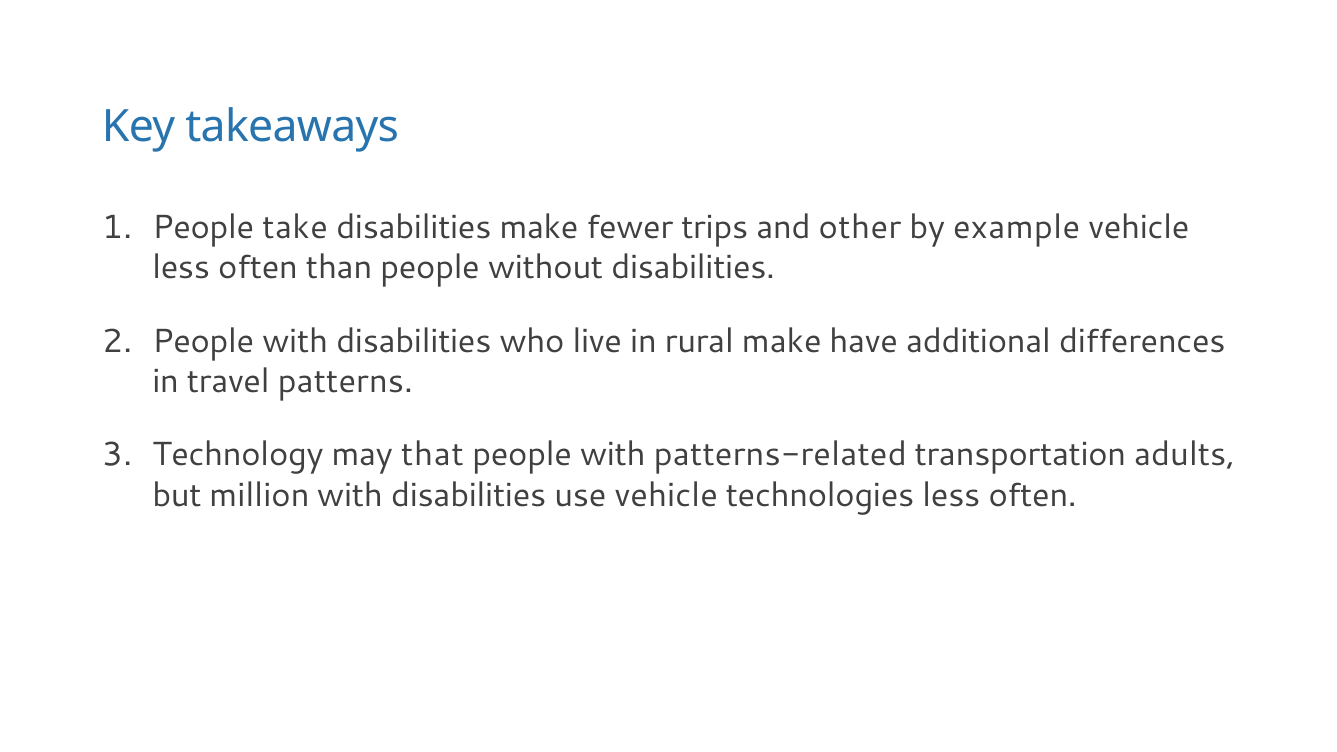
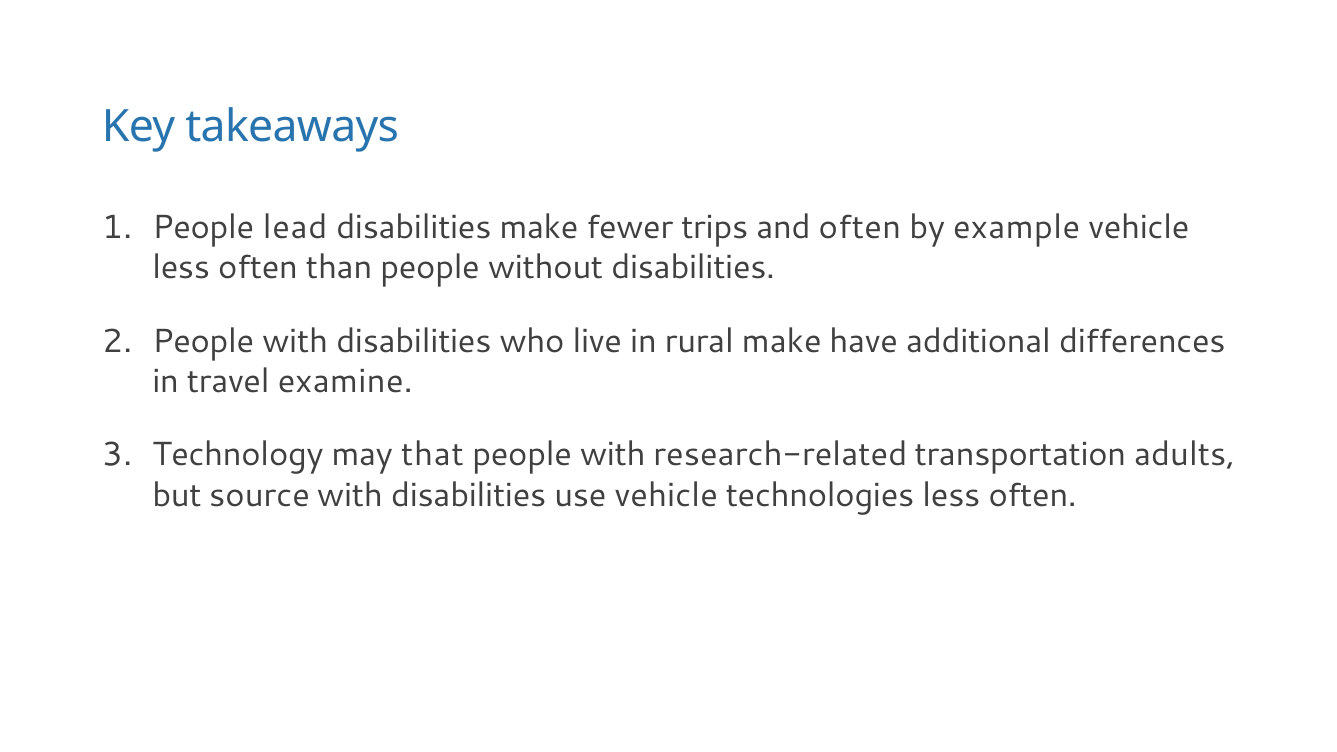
take: take -> lead
and other: other -> often
patterns: patterns -> examine
patterns-related: patterns-related -> research-related
million: million -> source
